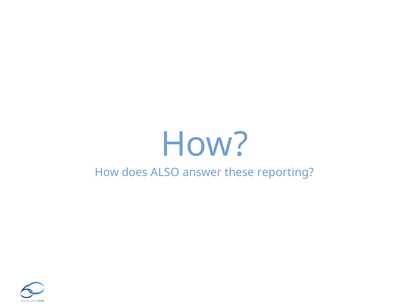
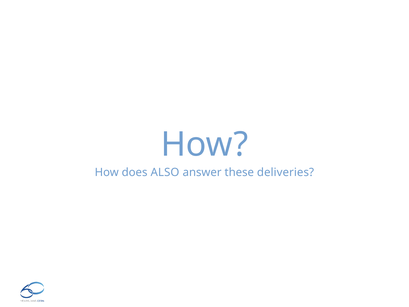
reporting: reporting -> deliveries
